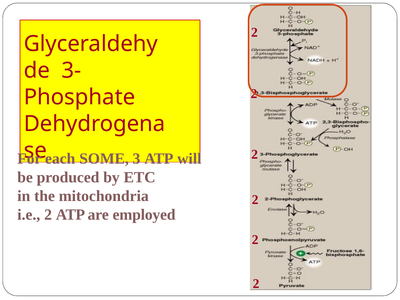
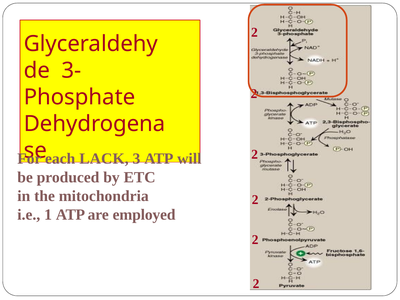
SOME: SOME -> LACK
i.e 2: 2 -> 1
